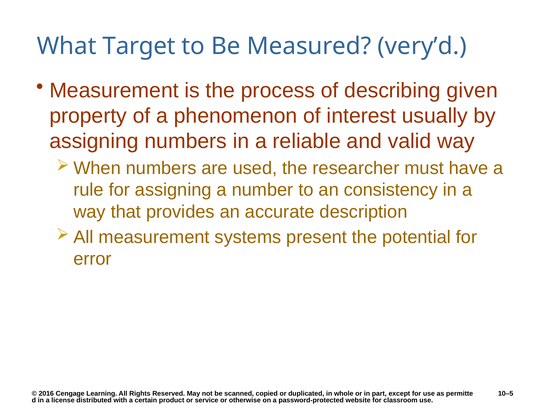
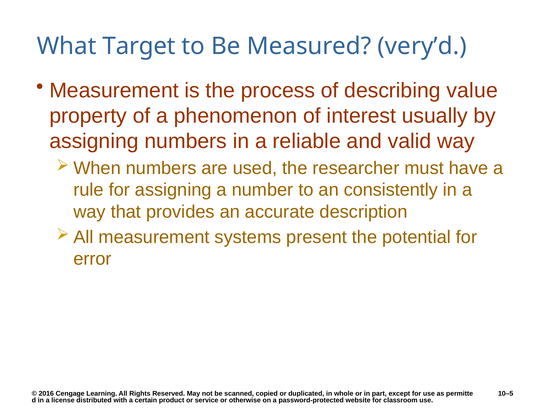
given: given -> value
consistency: consistency -> consistently
